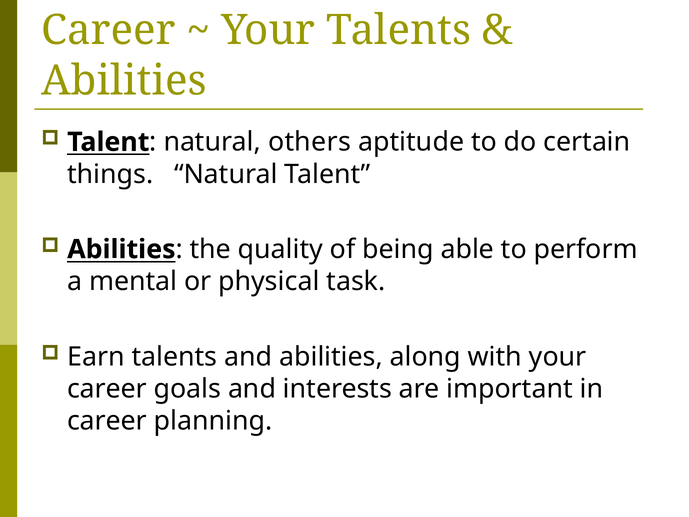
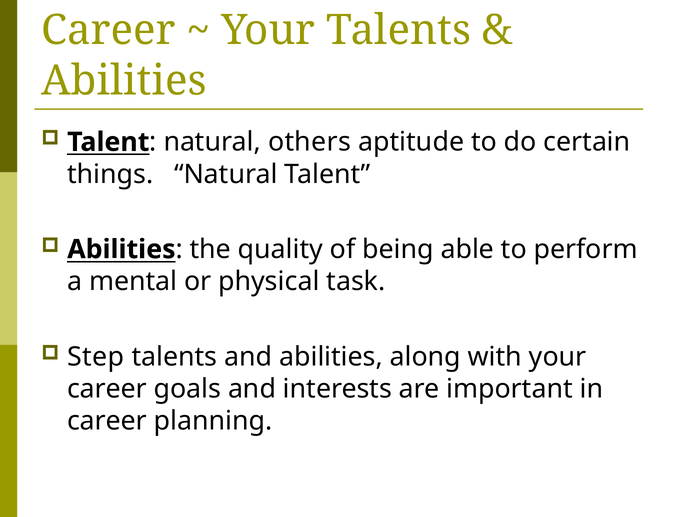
Earn: Earn -> Step
